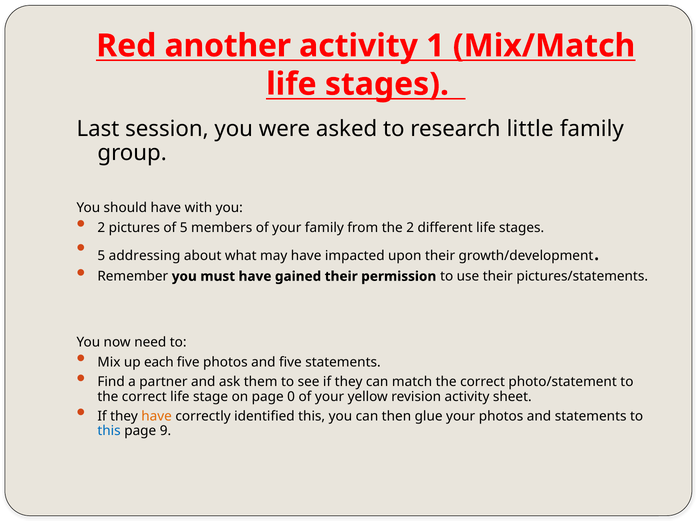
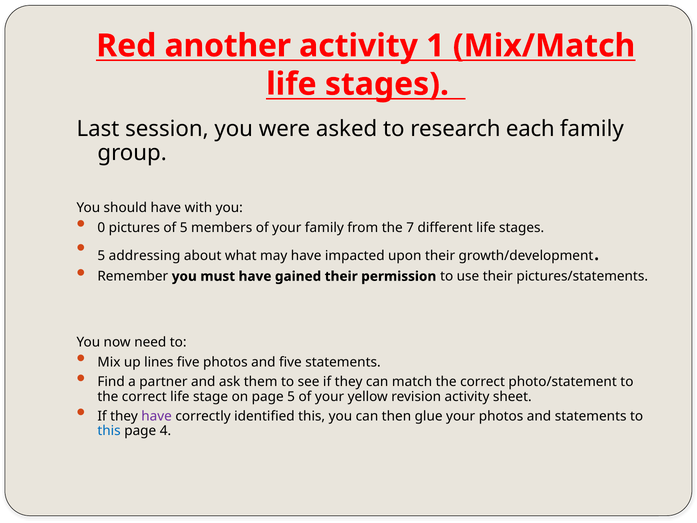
little: little -> each
2 at (101, 227): 2 -> 0
the 2: 2 -> 7
each: each -> lines
page 0: 0 -> 5
have at (157, 416) colour: orange -> purple
9: 9 -> 4
